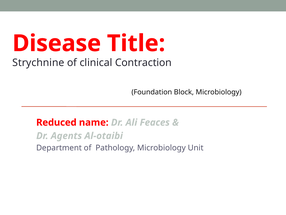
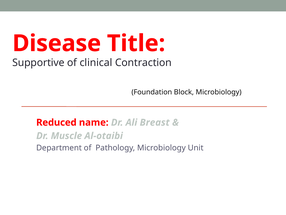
Strychnine: Strychnine -> Supportive
Feaces: Feaces -> Breast
Agents: Agents -> Muscle
